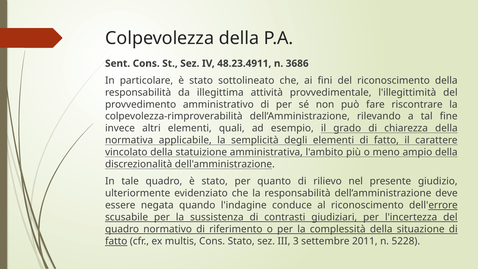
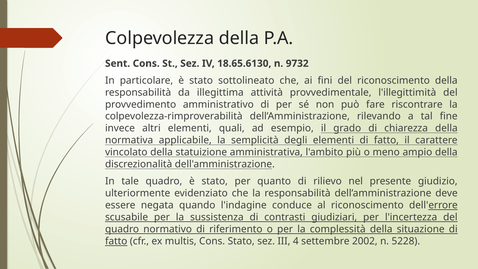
48.23.4911: 48.23.4911 -> 18.65.6130
3686: 3686 -> 9732
3: 3 -> 4
2011: 2011 -> 2002
